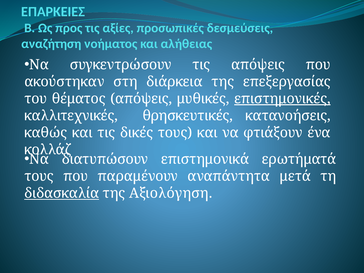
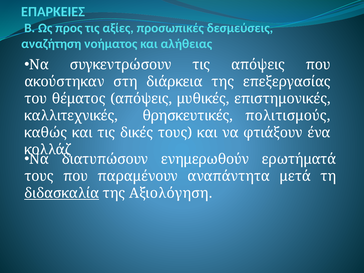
επιστημονικές underline: present -> none
κατανοήσεις: κατανοήσεις -> πολιτισμούς
επιστημονικά: επιστημονικά -> ενημερωθούν
